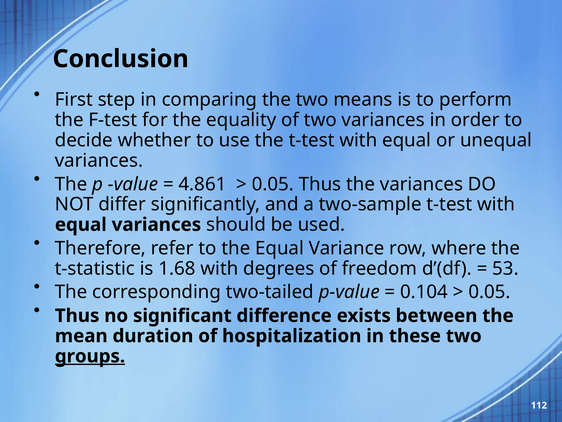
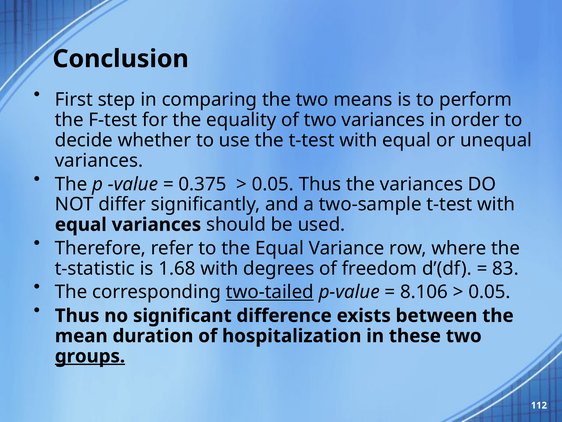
4.861: 4.861 -> 0.375
53: 53 -> 83
two-tailed underline: none -> present
0.104: 0.104 -> 8.106
